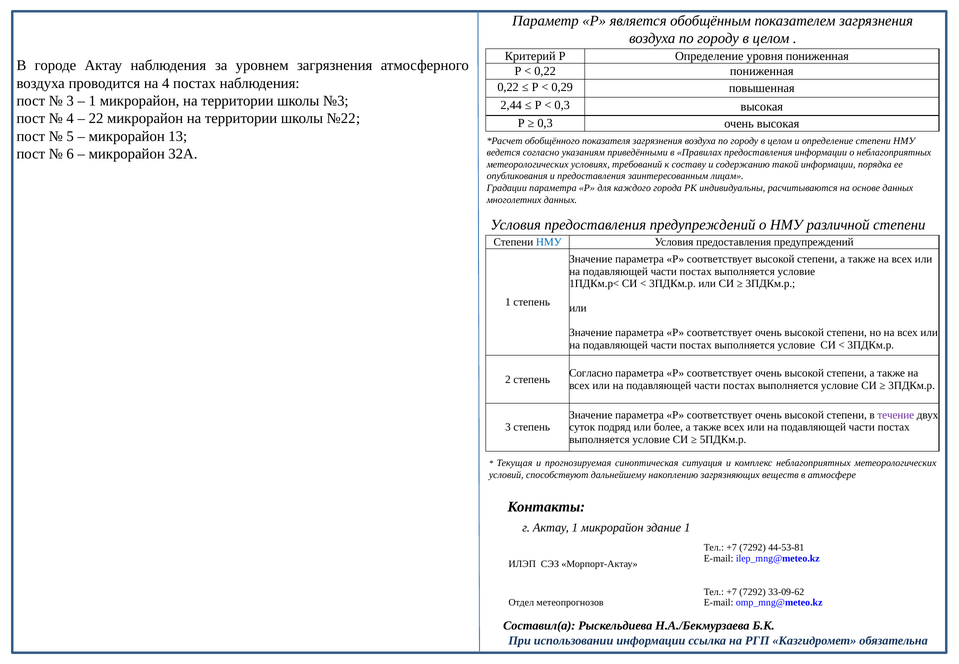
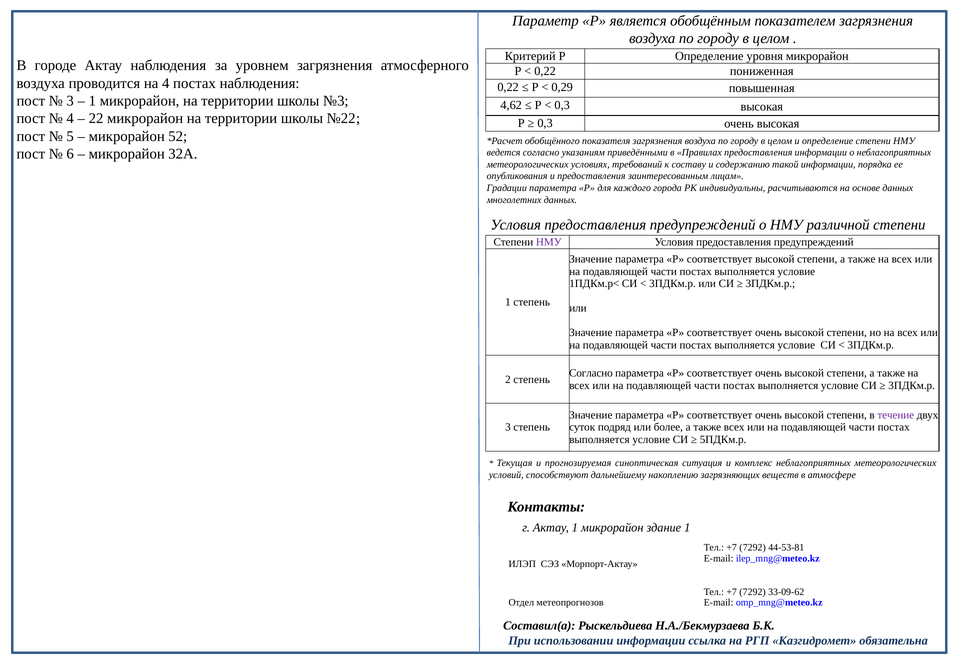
уровня пониженная: пониженная -> микрорайон
2,44: 2,44 -> 4,62
13: 13 -> 52
НМУ at (549, 242) colour: blue -> purple
